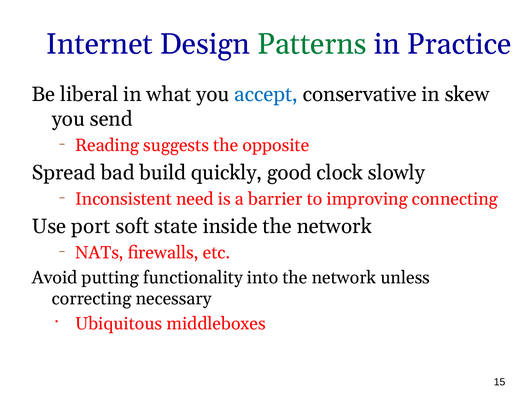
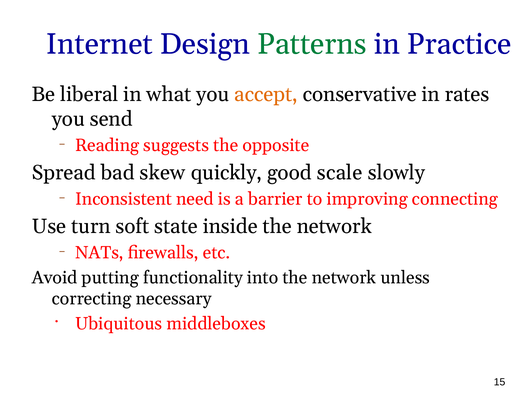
accept colour: blue -> orange
skew: skew -> rates
build: build -> skew
clock: clock -> scale
port: port -> turn
